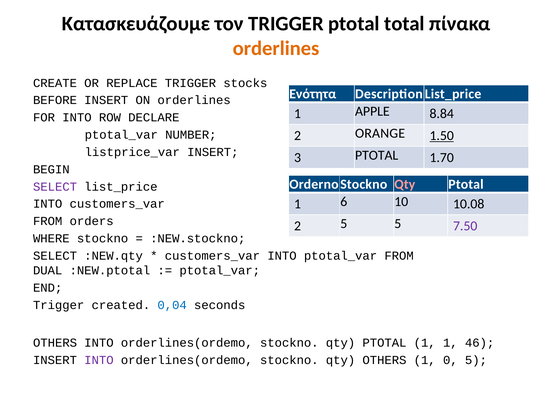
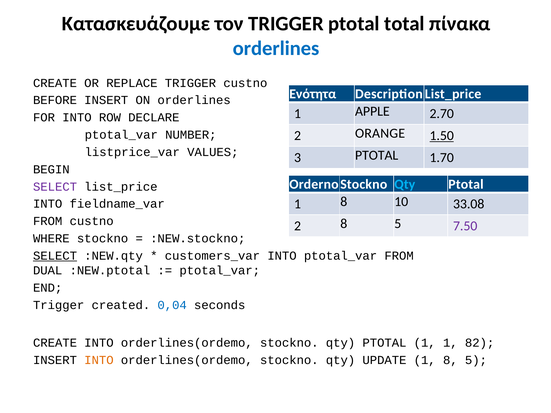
orderlines at (276, 48) colour: orange -> blue
TRIGGER stocks: stocks -> custno
8.84: 8.84 -> 2.70
listprice_var INSERT: INSERT -> VALUES
Qty at (405, 184) colour: pink -> light blue
6 at (344, 202): 6 -> 8
10.08: 10.08 -> 33.08
INTO customers_var: customers_var -> fieldname_var
FROM orders: orders -> custno
2 5: 5 -> 8
SELECT at (55, 256) underline: none -> present
OTHERS at (55, 343): OTHERS -> CREATE
46: 46 -> 82
INTO at (99, 360) colour: purple -> orange
qty OTHERS: OTHERS -> UPDATE
0 at (450, 360): 0 -> 8
